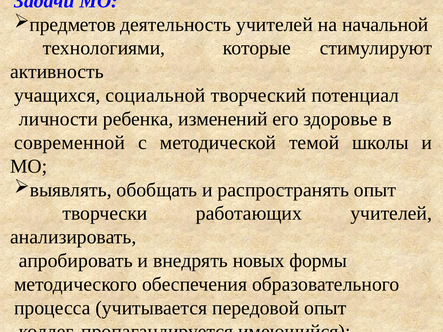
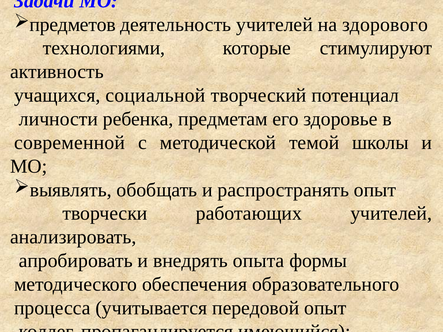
начальной: начальной -> здорового
изменений: изменений -> предметам
новых: новых -> опыта
